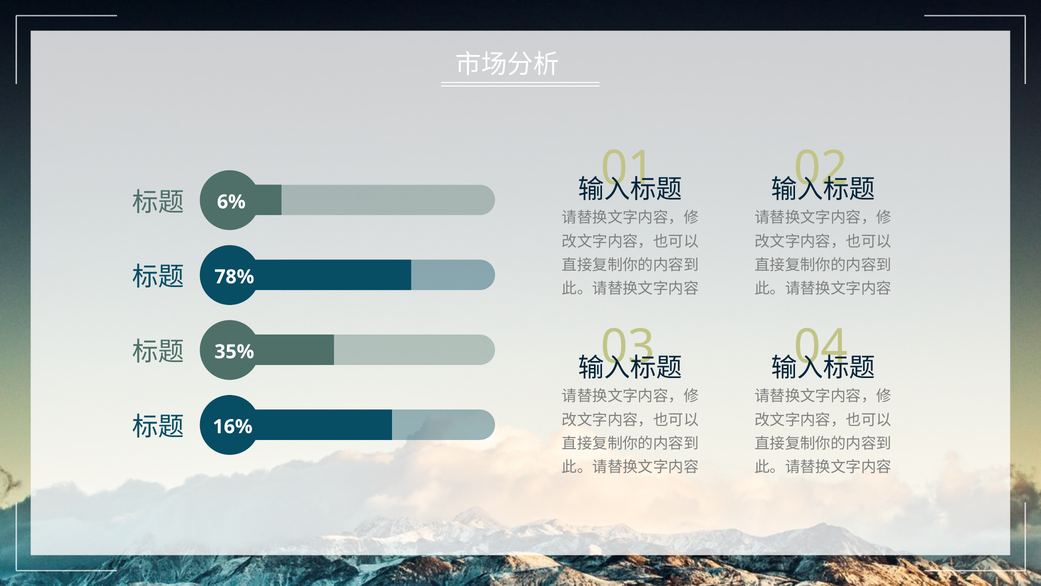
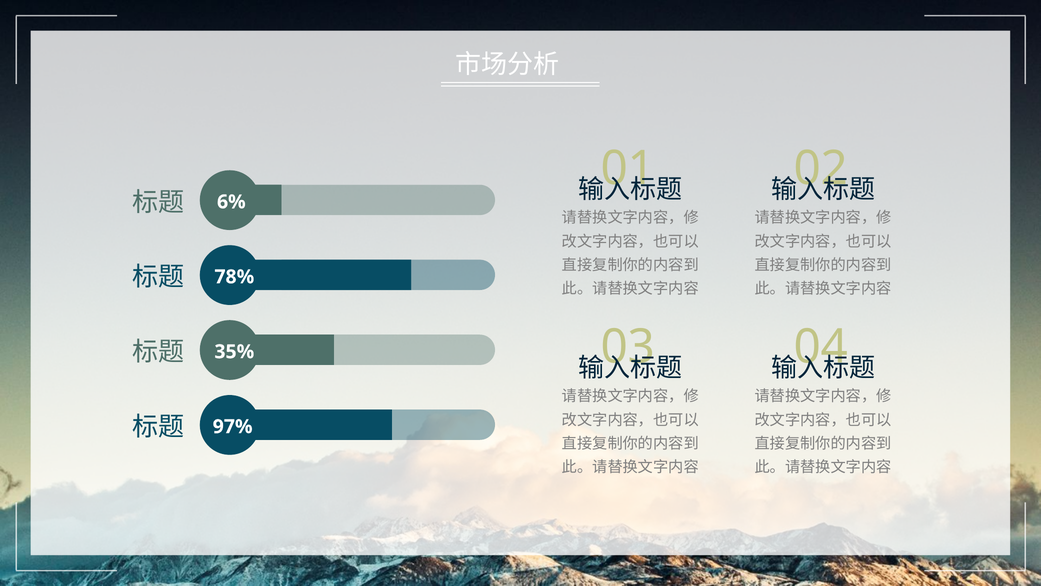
16%: 16% -> 97%
